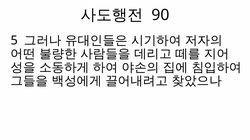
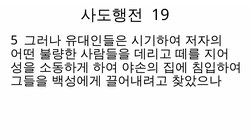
90: 90 -> 19
